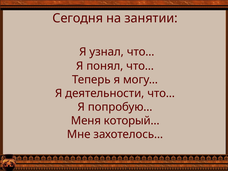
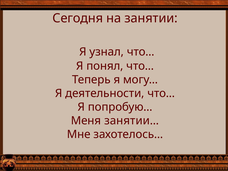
который…: который… -> занятии…
